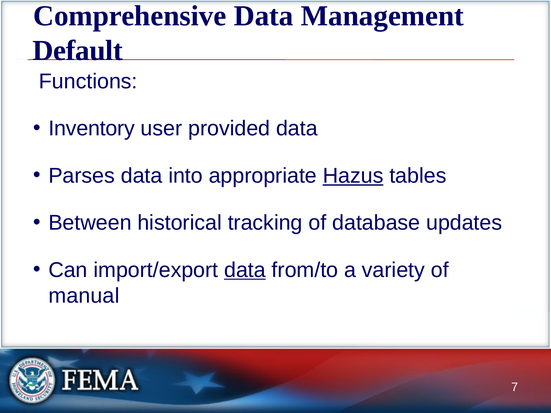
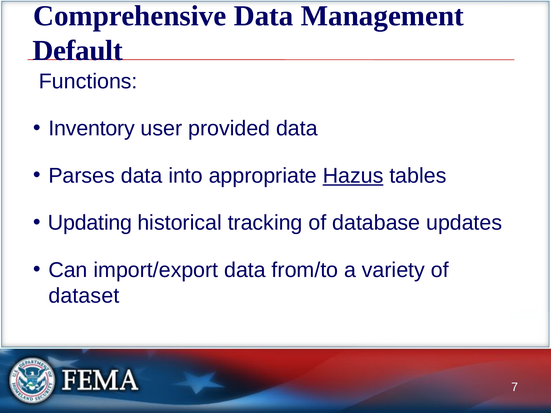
Between: Between -> Updating
data at (245, 270) underline: present -> none
manual: manual -> dataset
